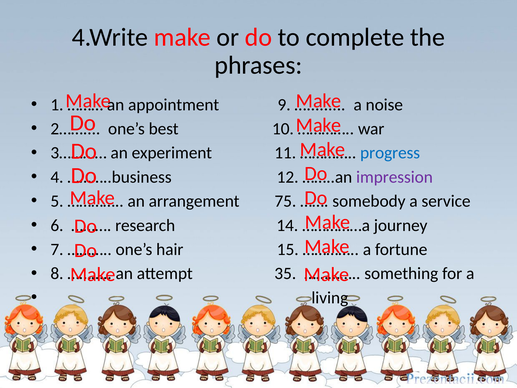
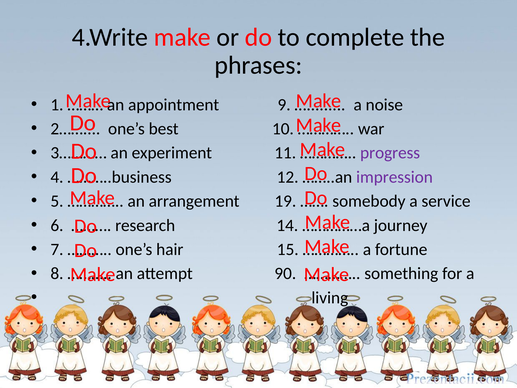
progress colour: blue -> purple
75: 75 -> 19
35: 35 -> 90
